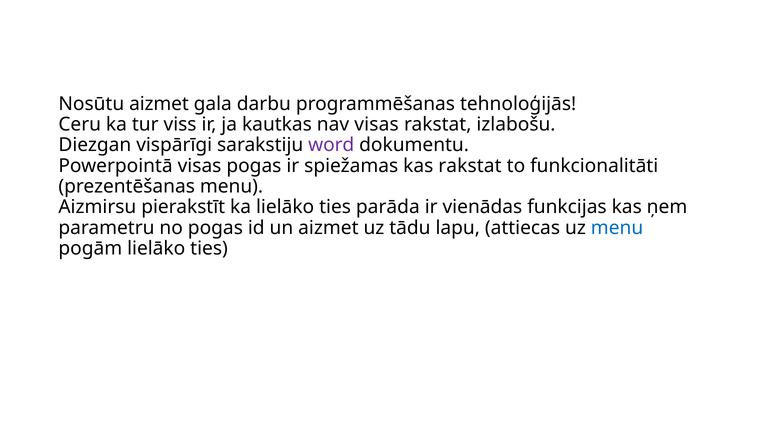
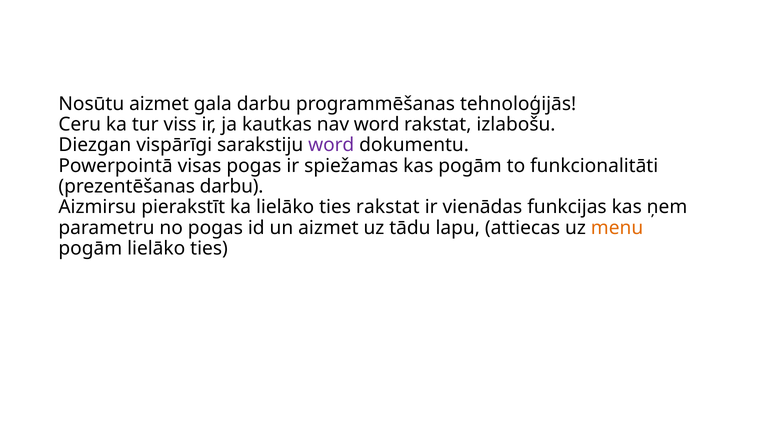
nav visas: visas -> word
kas rakstat: rakstat -> pogām
prezentēšanas menu: menu -> darbu
ties parāda: parāda -> rakstat
menu at (617, 228) colour: blue -> orange
